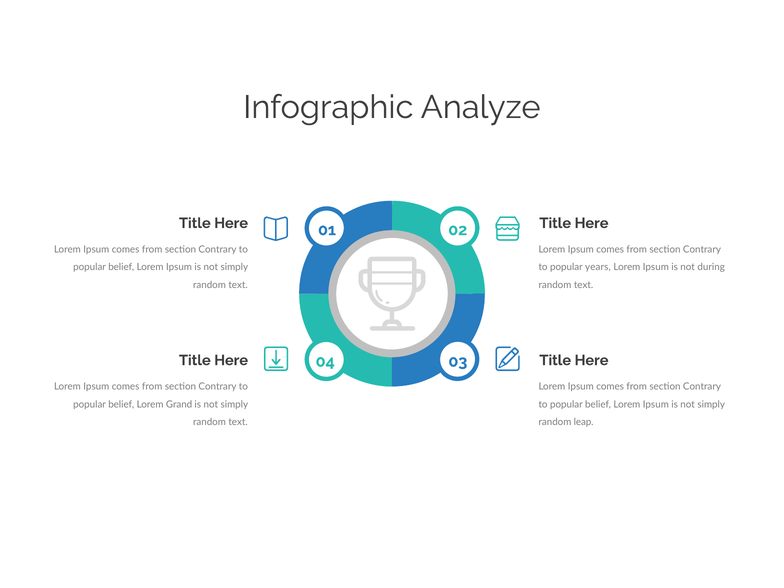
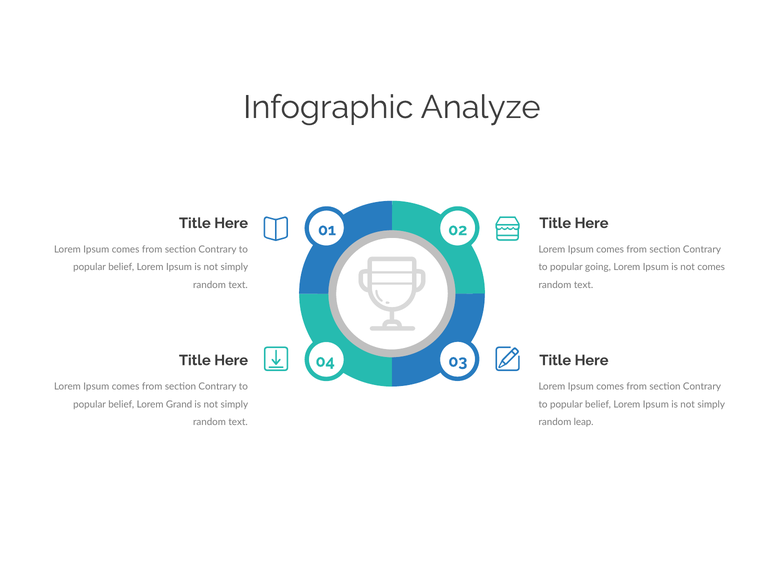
years: years -> going
not during: during -> comes
